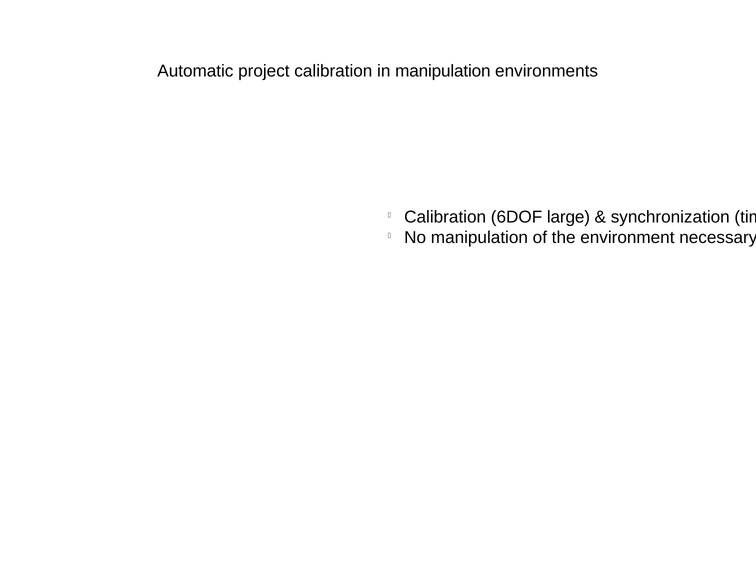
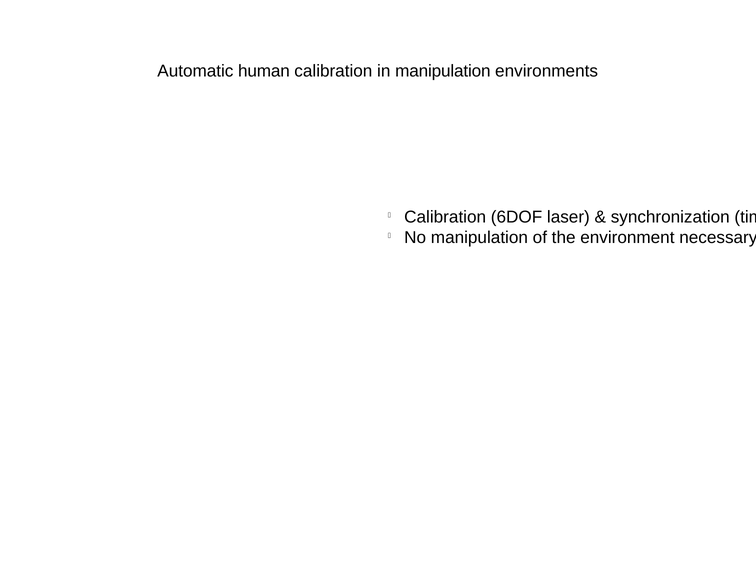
project: project -> human
large: large -> laser
